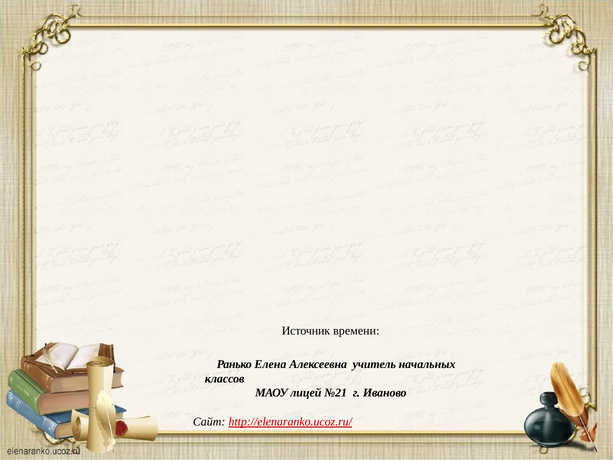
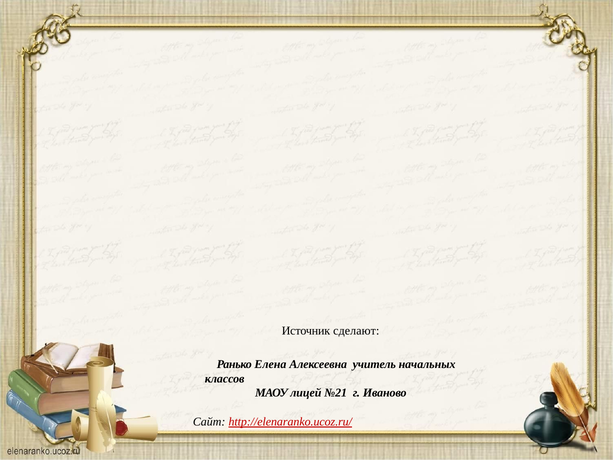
времени: времени -> сделают
